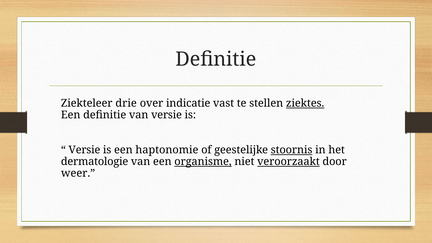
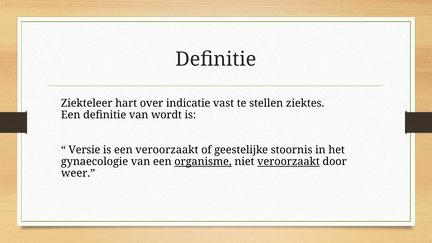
drie: drie -> hart
ziektes underline: present -> none
van versie: versie -> wordt
een haptonomie: haptonomie -> veroorzaakt
stoornis underline: present -> none
dermatologie: dermatologie -> gynaecologie
